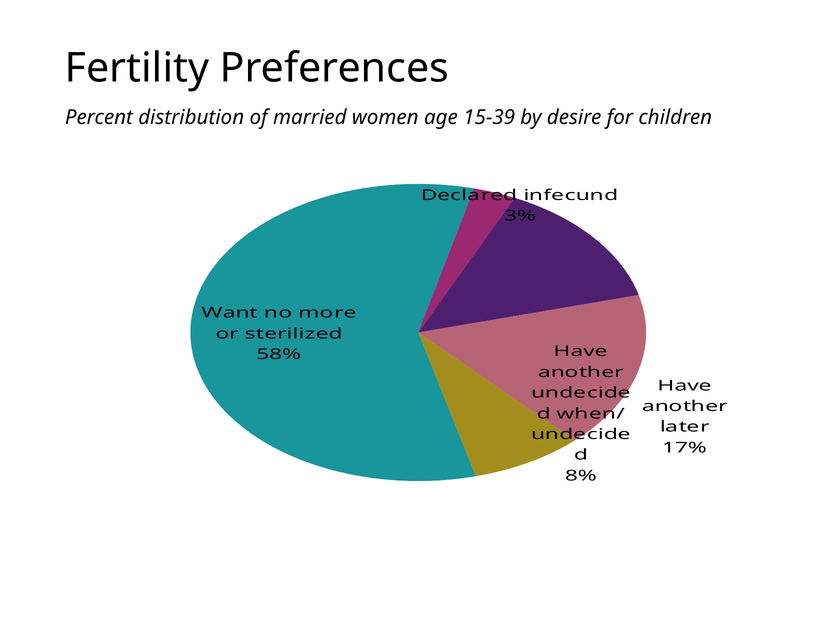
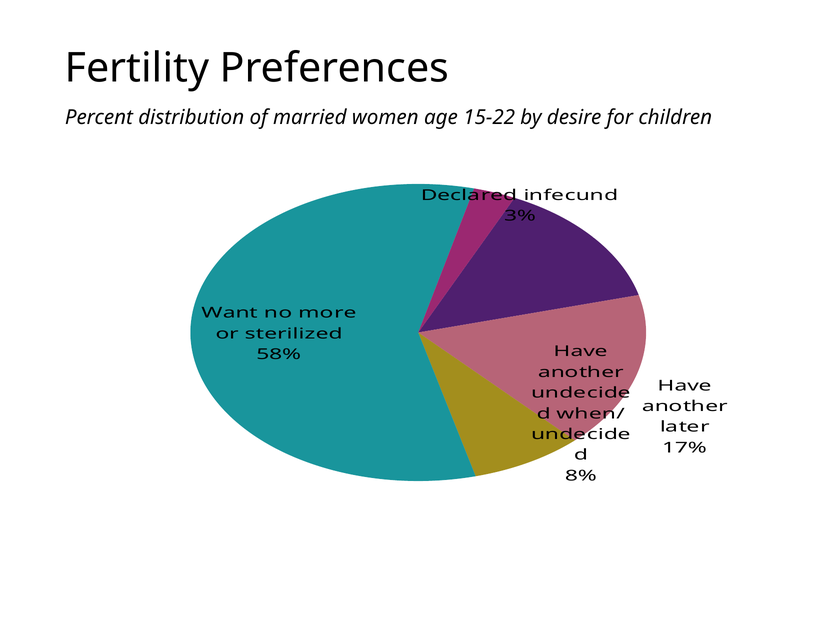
15-39: 15-39 -> 15-22
